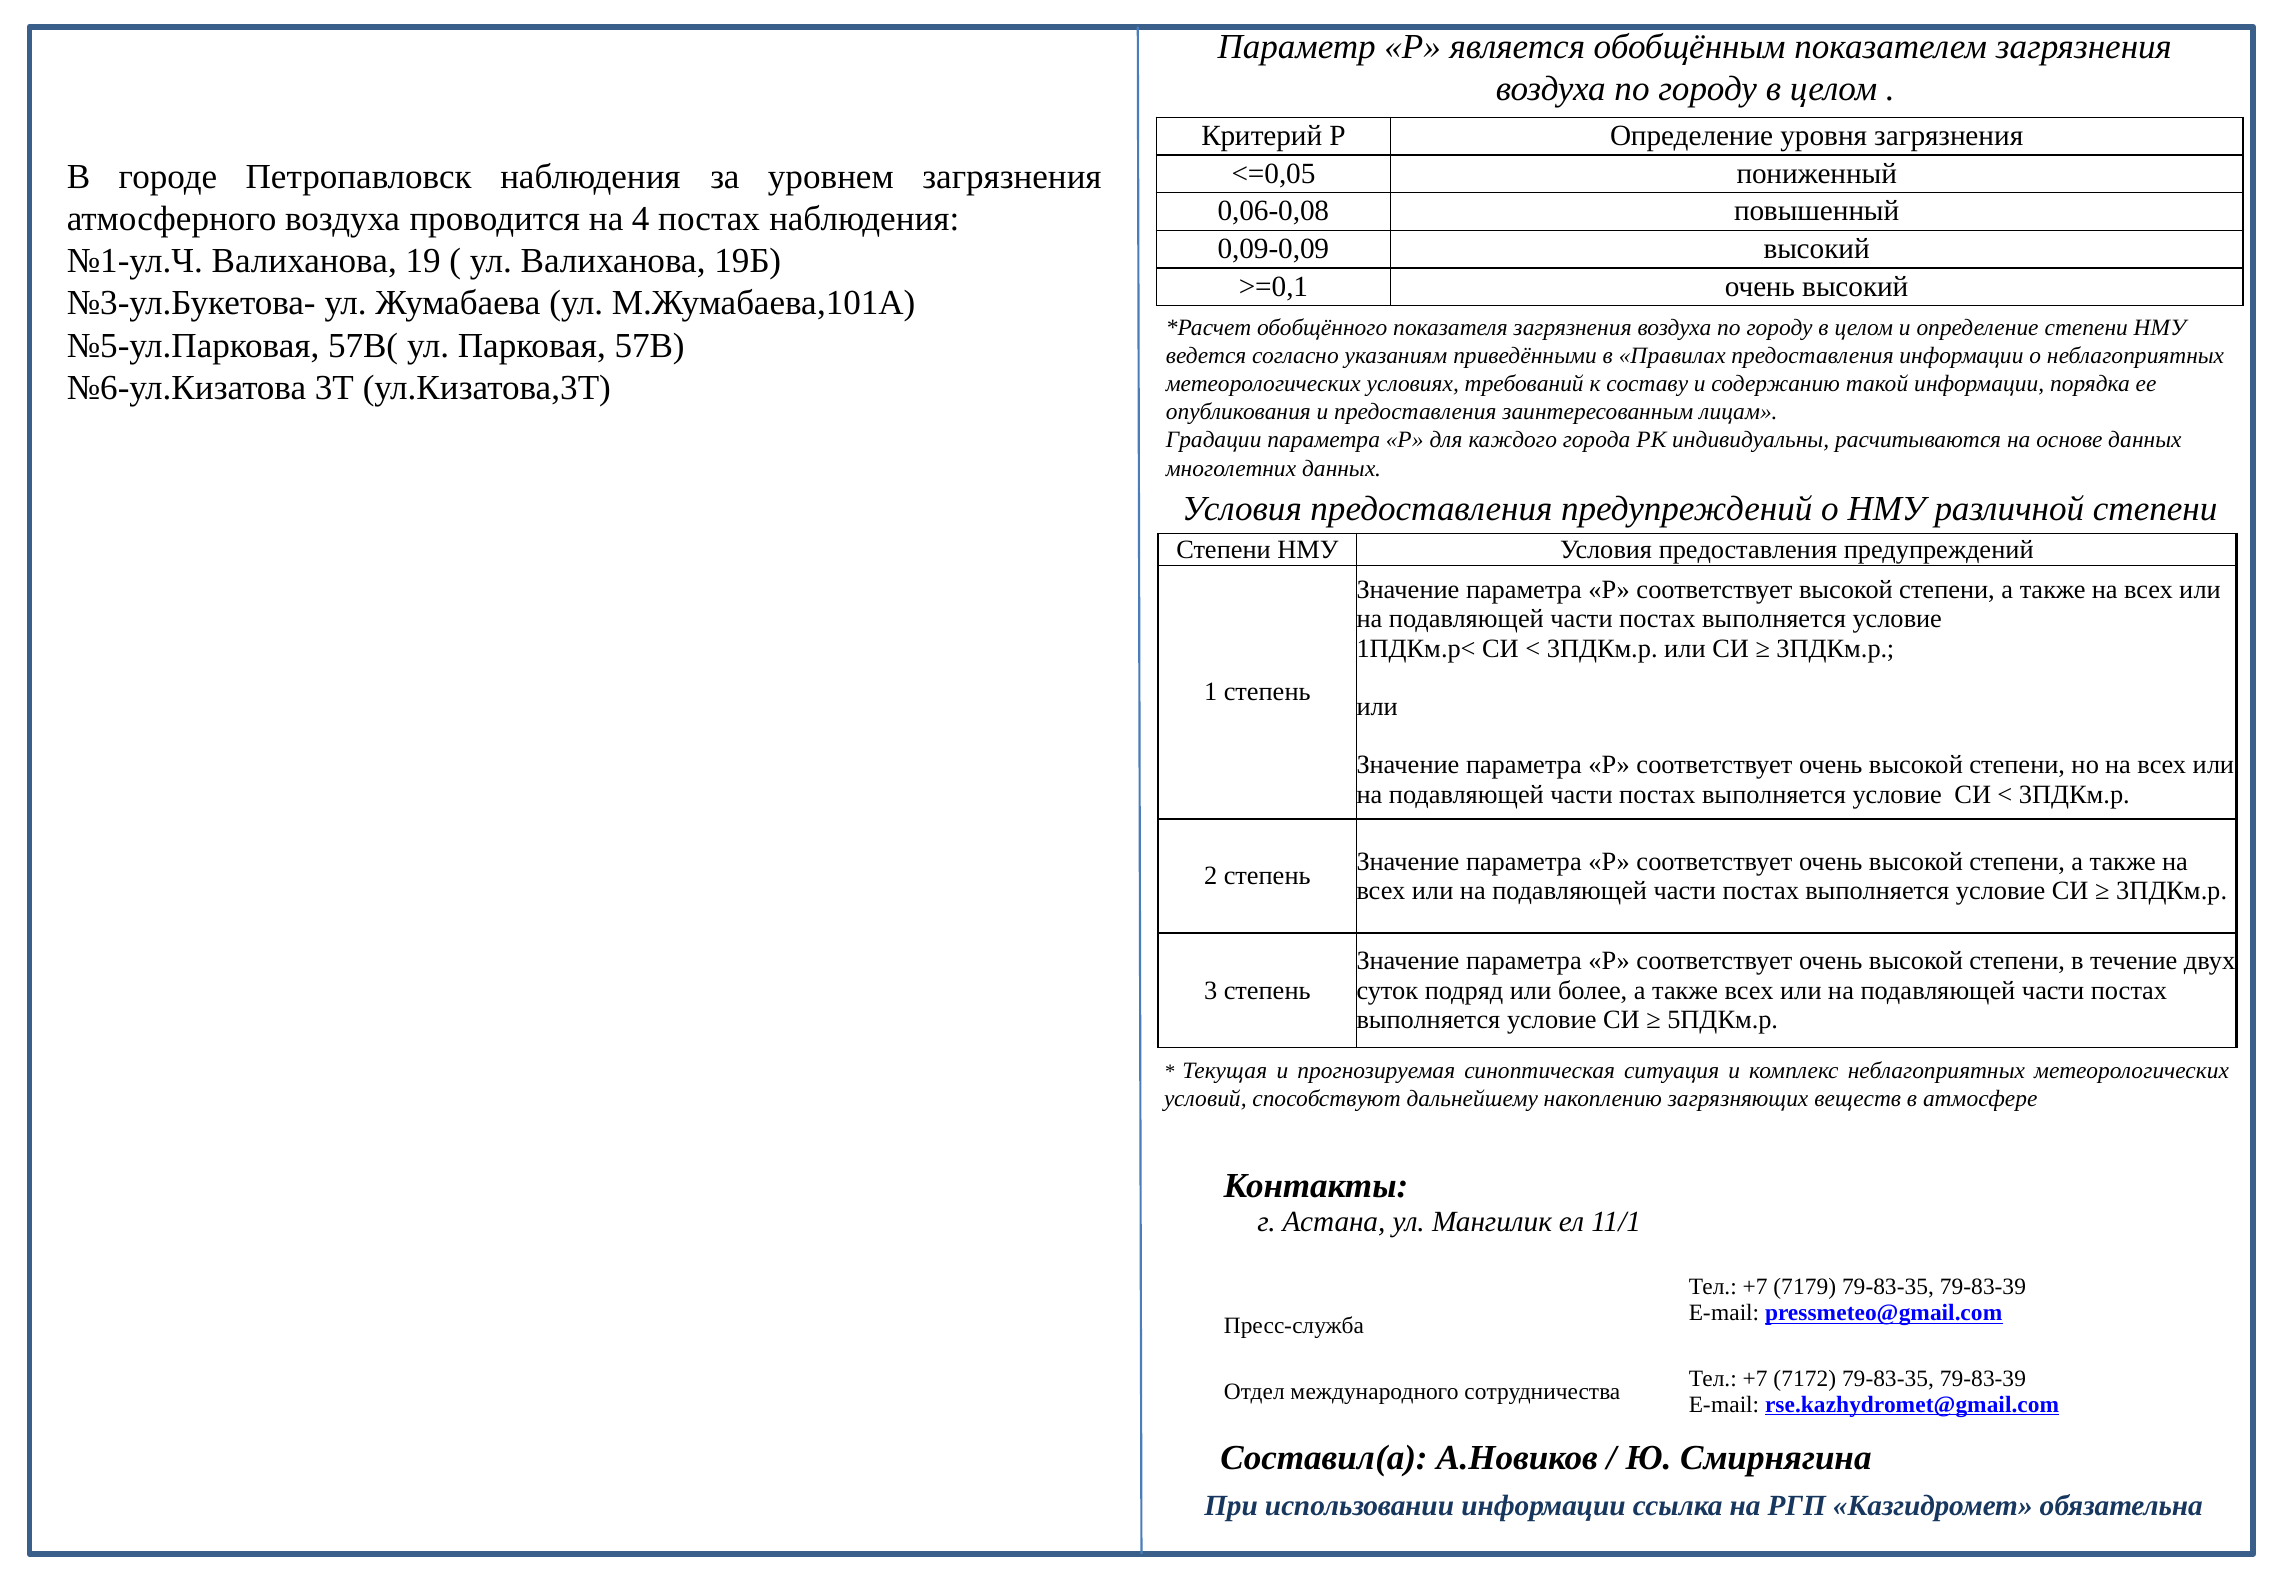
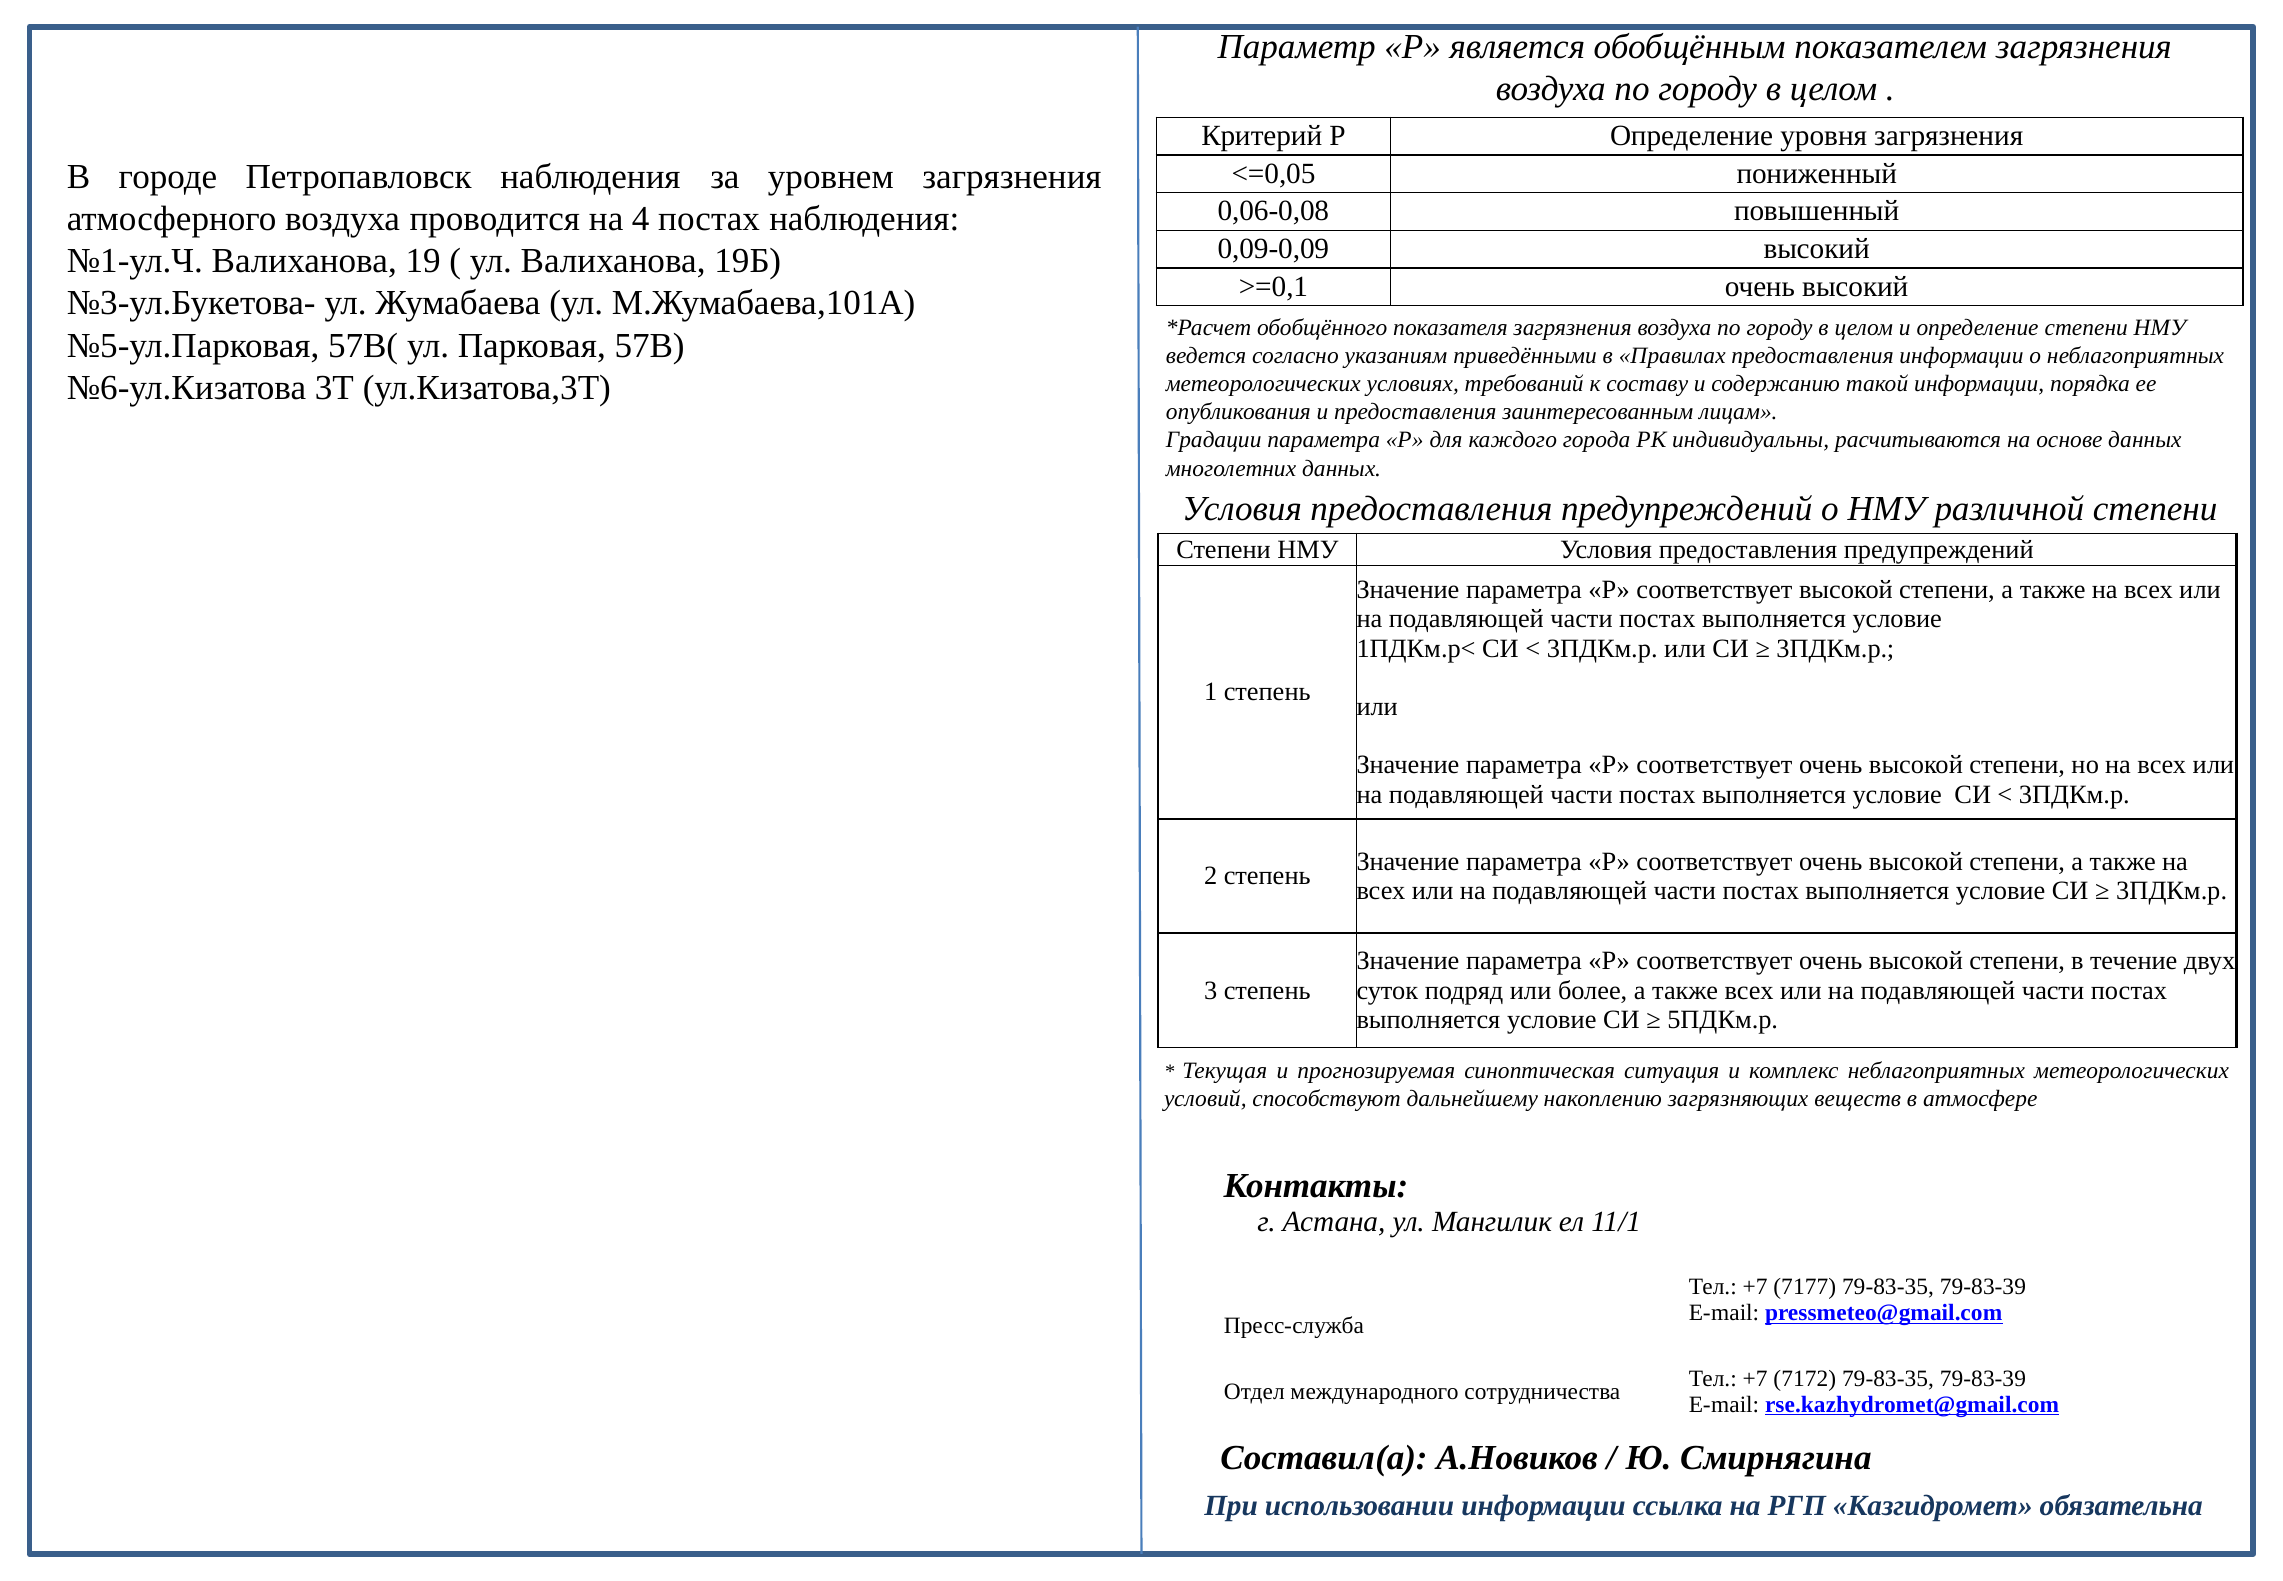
7179: 7179 -> 7177
